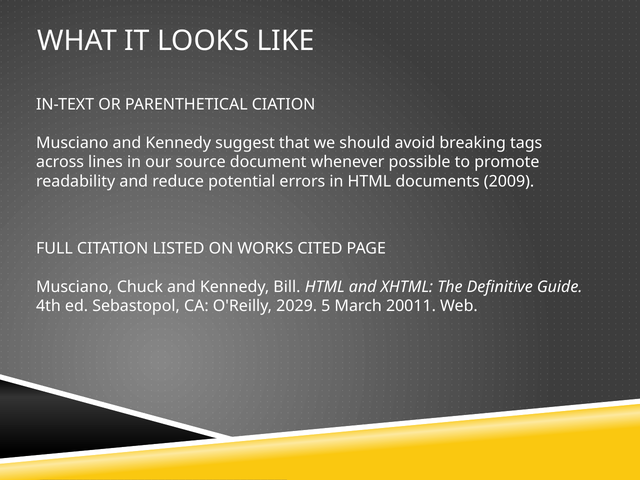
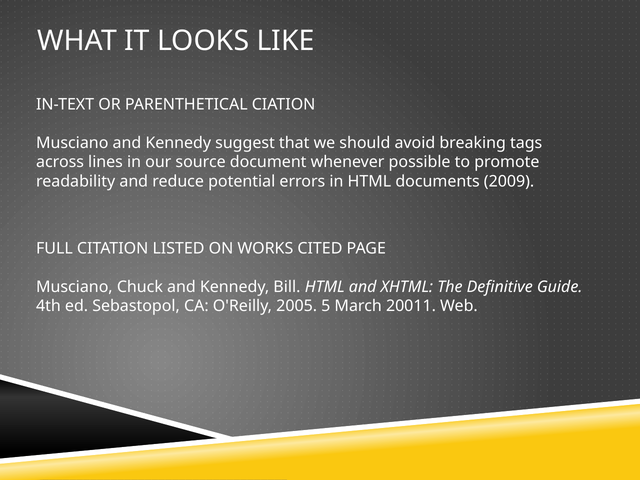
2029: 2029 -> 2005
